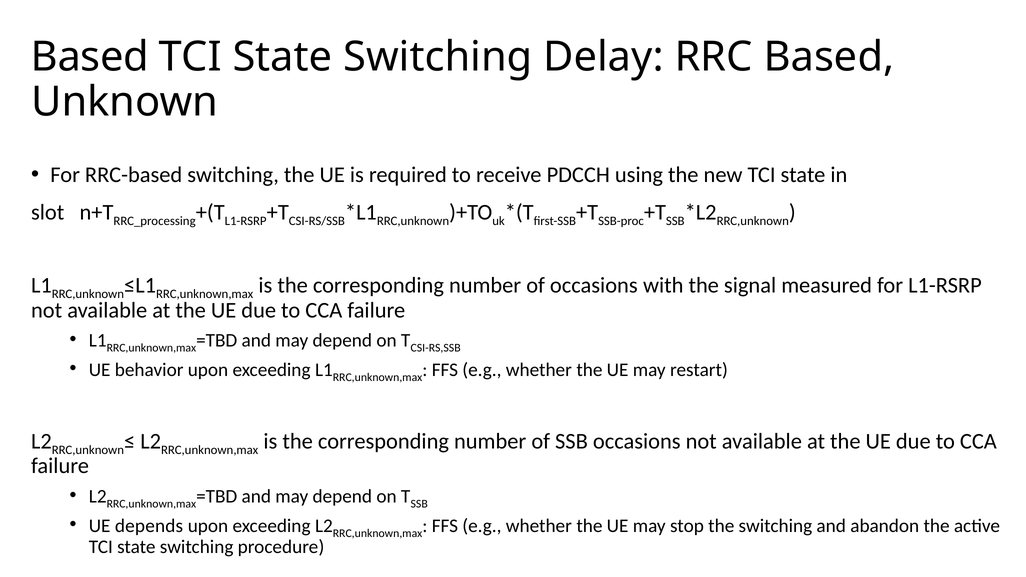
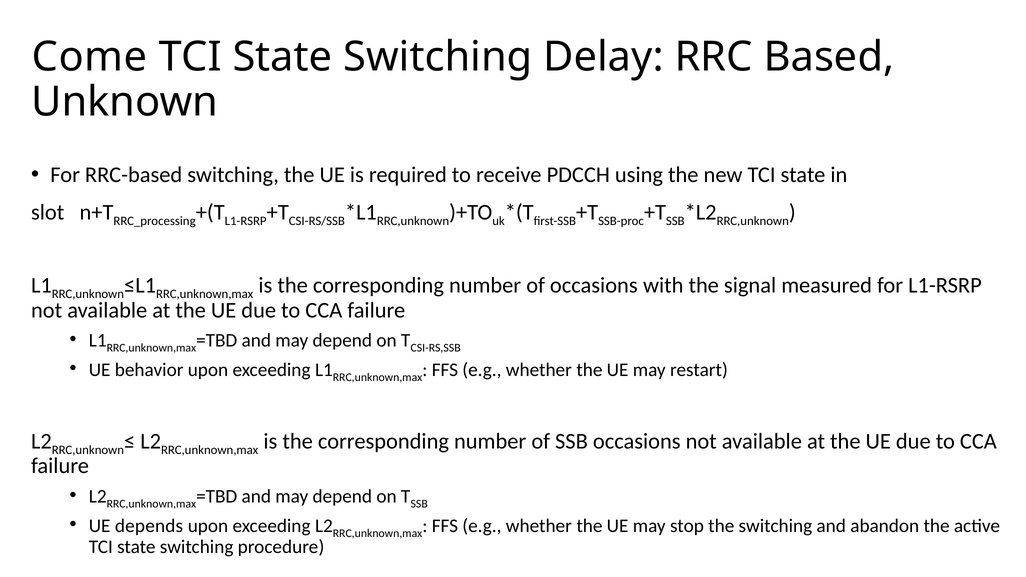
Based at (90, 57): Based -> Come
